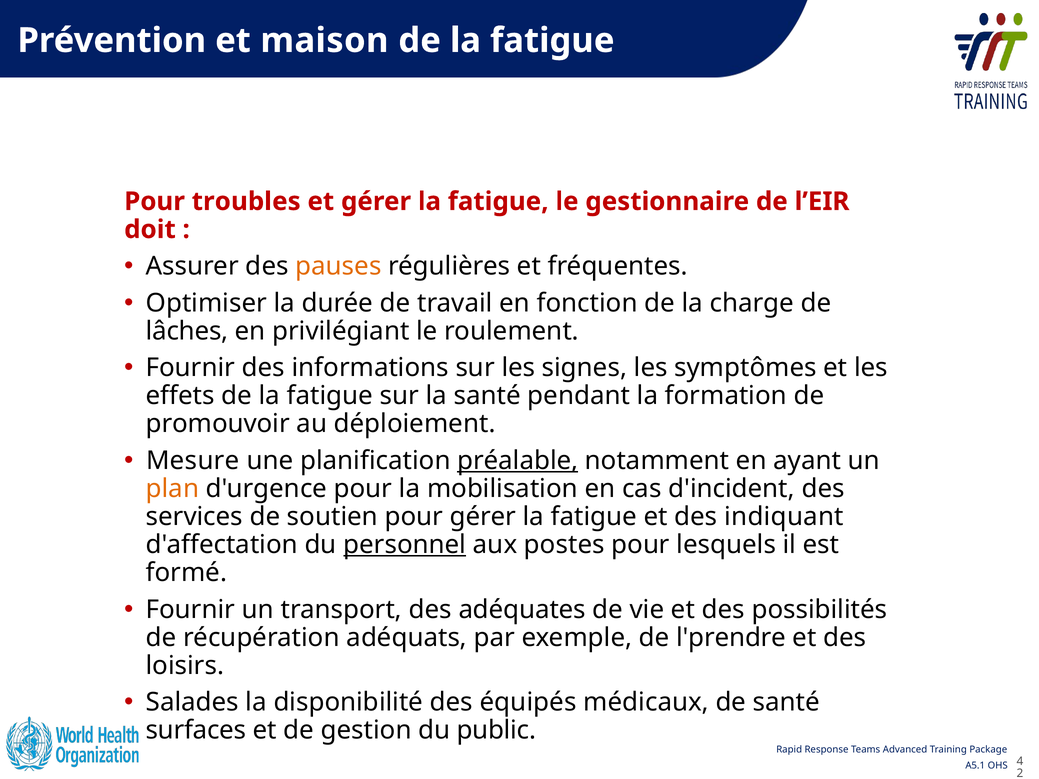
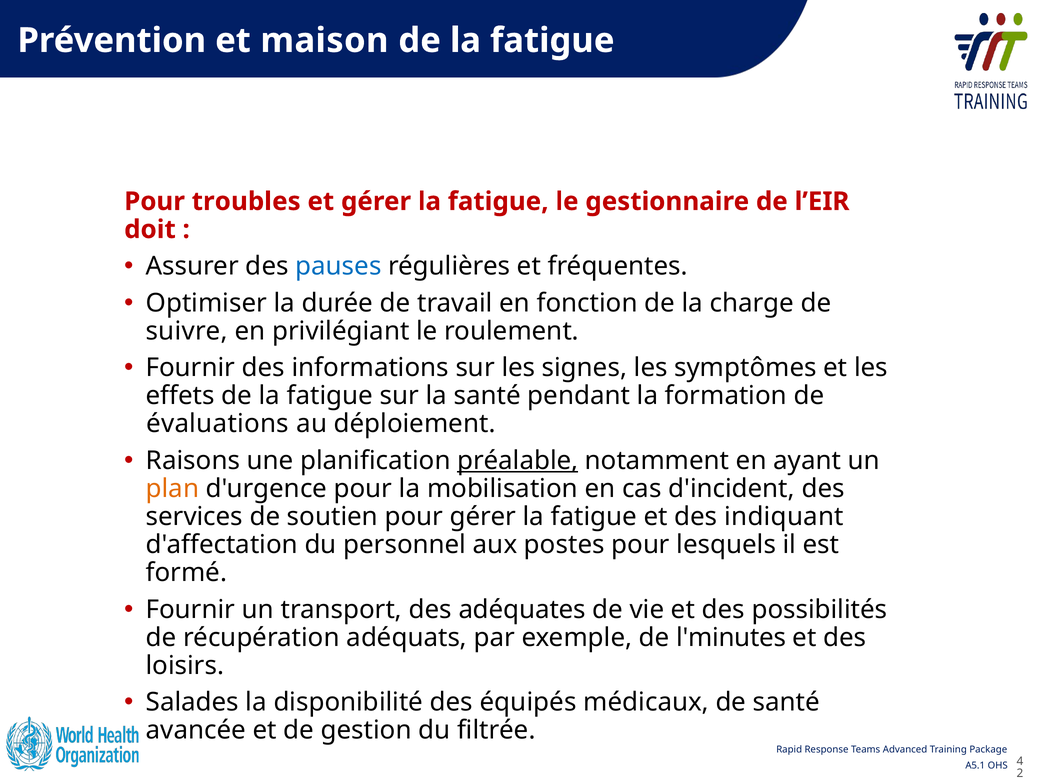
pauses colour: orange -> blue
lâches: lâches -> suivre
promouvoir: promouvoir -> évaluations
Mesure: Mesure -> Raisons
personnel underline: present -> none
l'prendre: l'prendre -> l'minutes
surfaces: surfaces -> avancée
public: public -> filtrée
